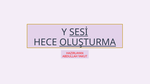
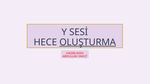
SESİ underline: present -> none
